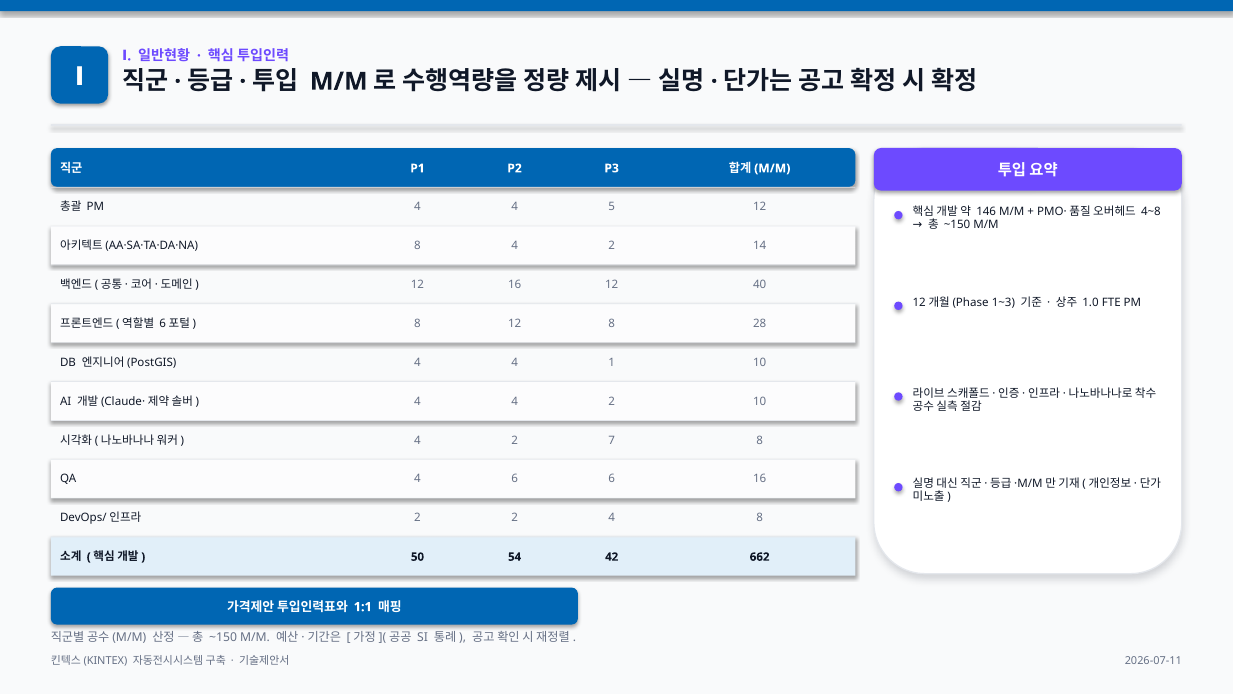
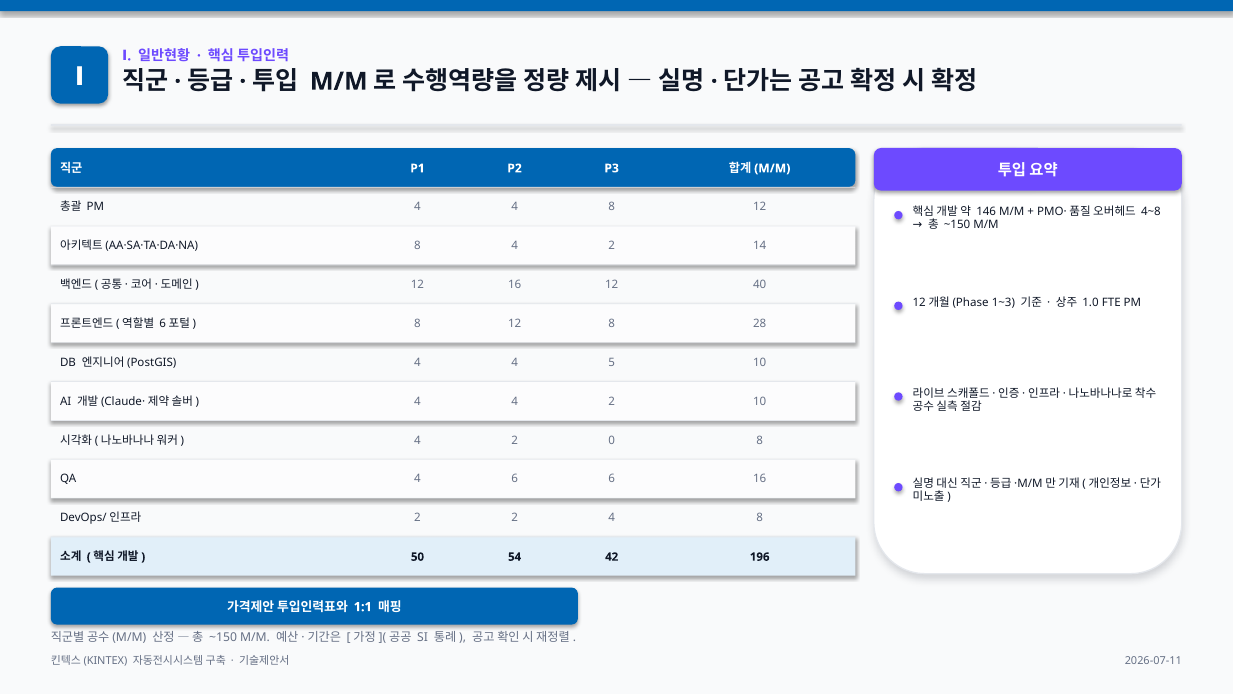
4 4 5: 5 -> 8
1: 1 -> 5
7: 7 -> 0
662: 662 -> 196
